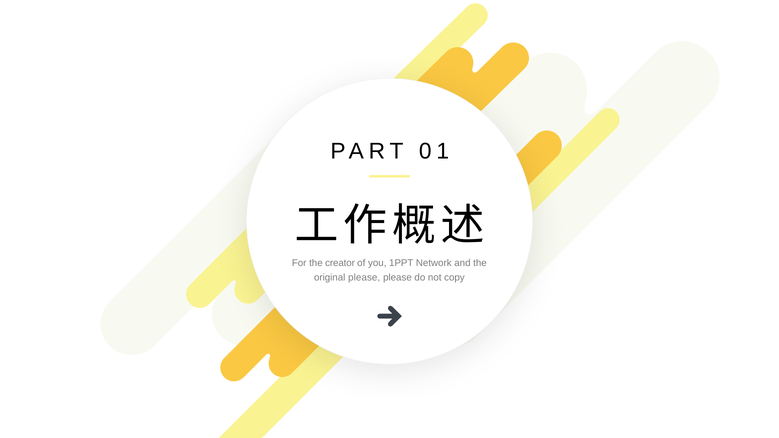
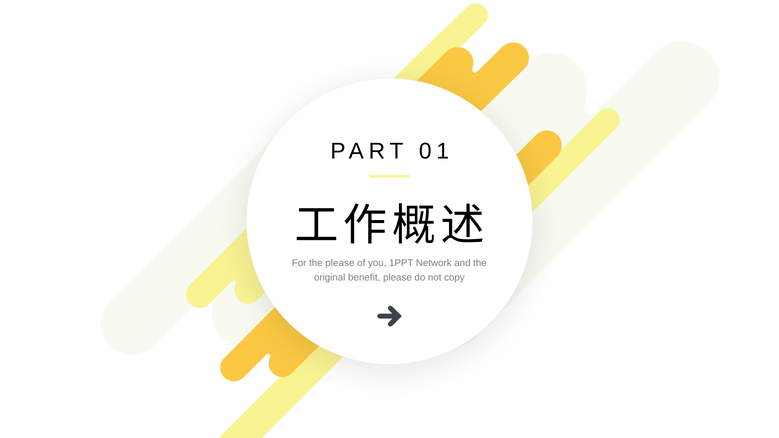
the creator: creator -> please
original please: please -> benefit
